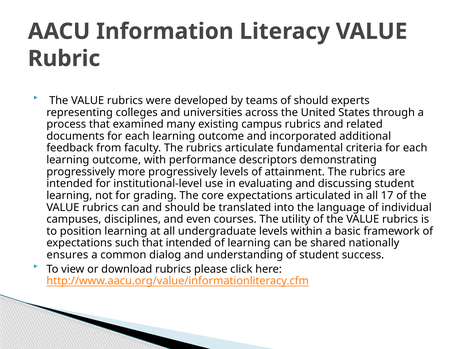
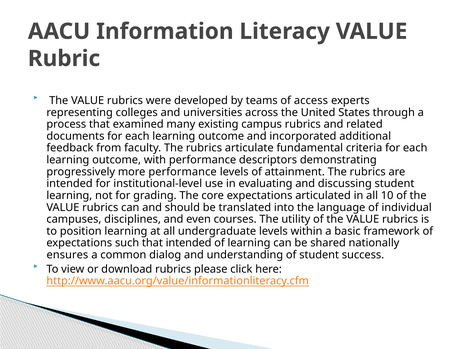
of should: should -> access
more progressively: progressively -> performance
17: 17 -> 10
